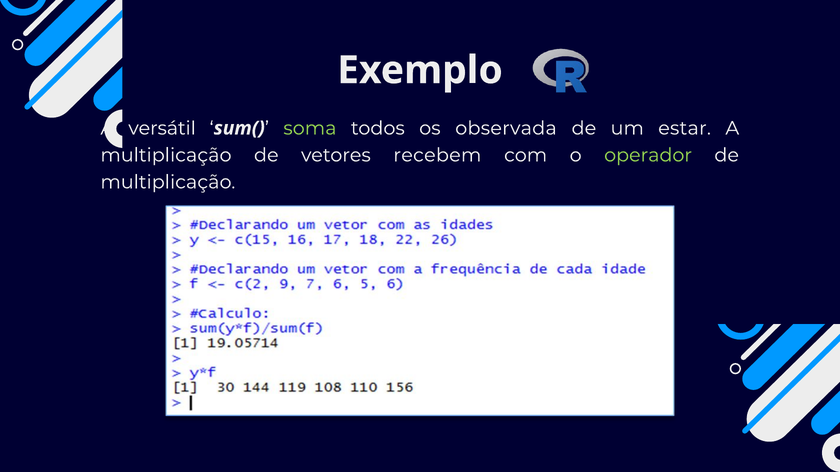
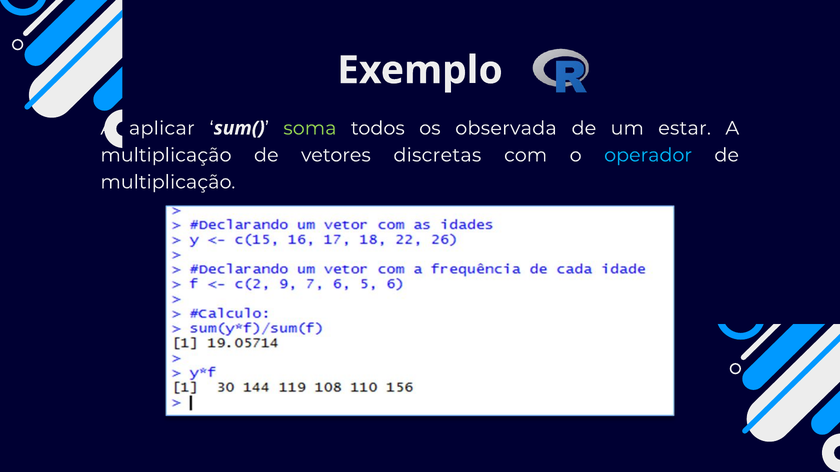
versátil: versátil -> aplicar
recebem: recebem -> discretas
operador colour: light green -> light blue
